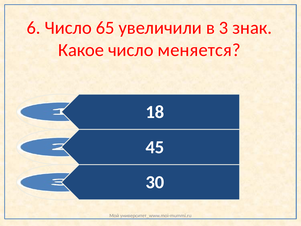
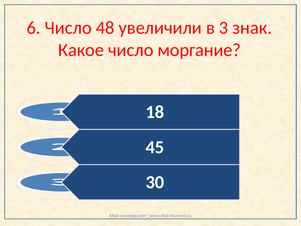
65: 65 -> 48
меняется: меняется -> моргание
